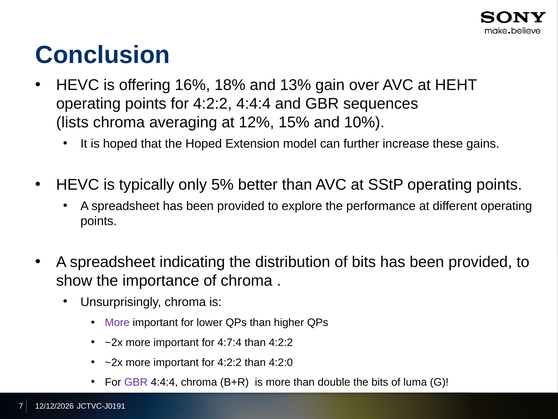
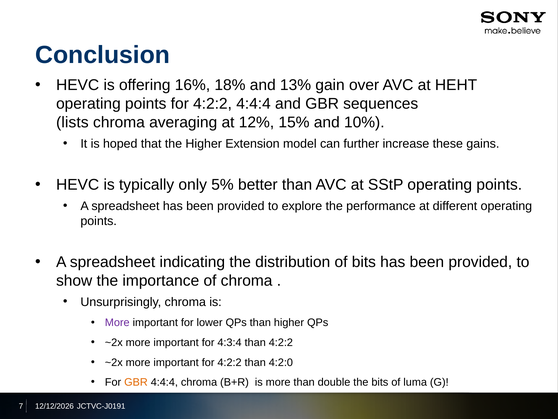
the Hoped: Hoped -> Higher
4:7:4: 4:7:4 -> 4:3:4
GBR at (136, 382) colour: purple -> orange
